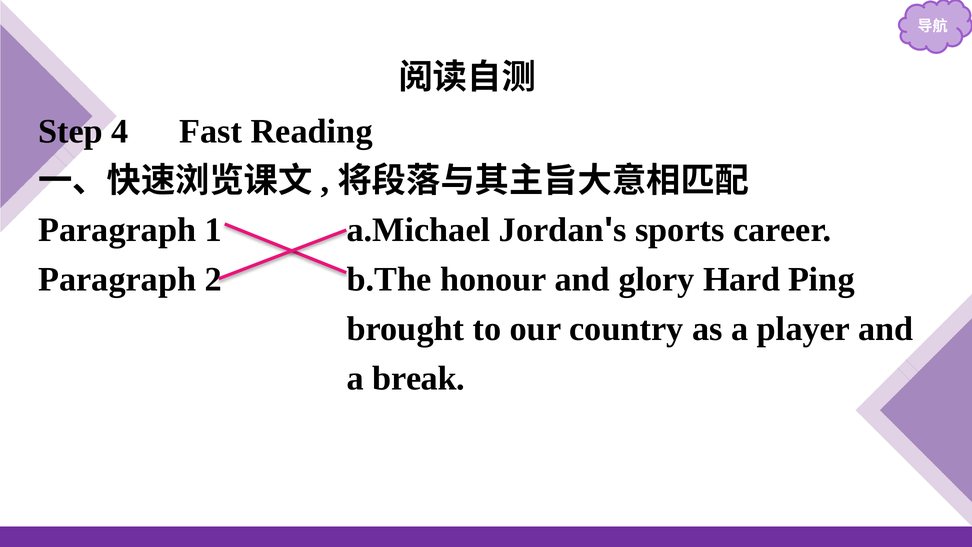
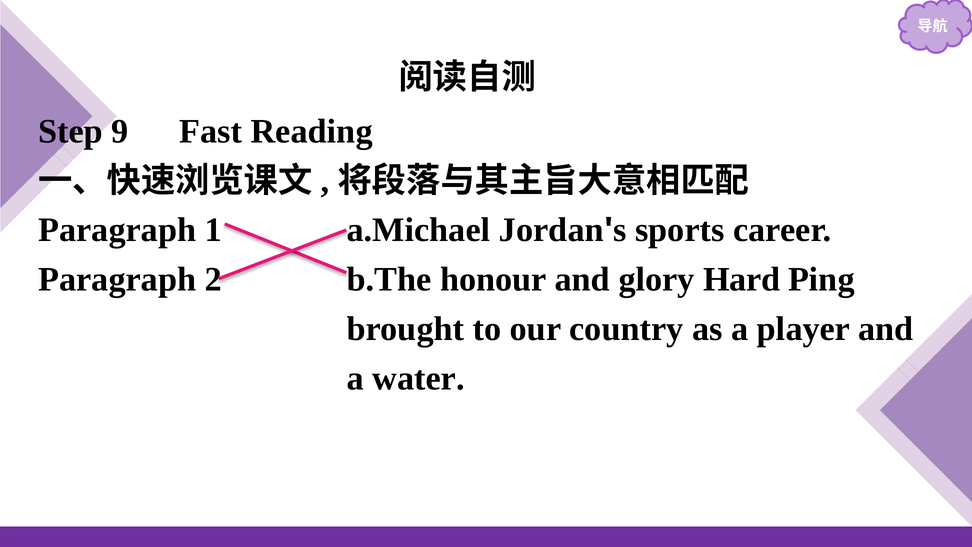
4: 4 -> 9
break: break -> water
